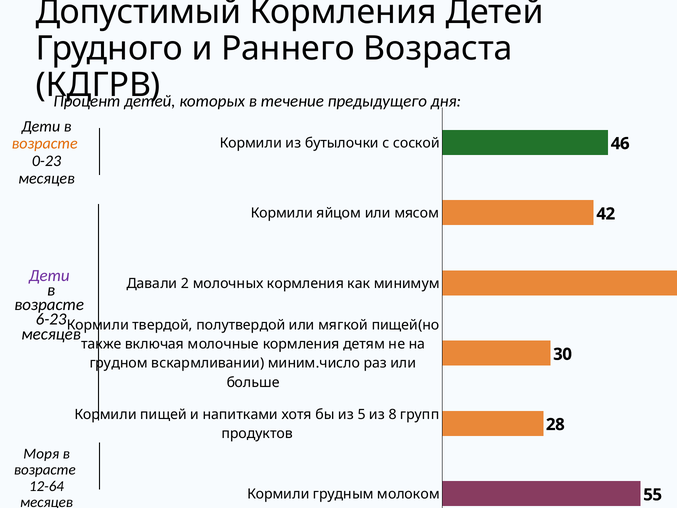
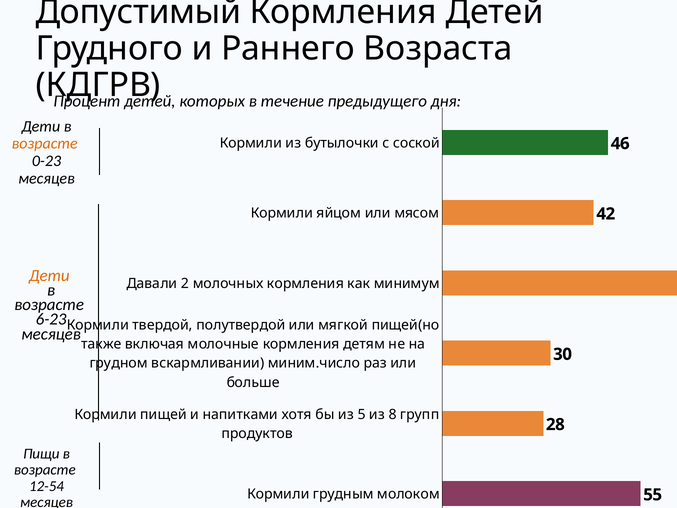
Дети at (49, 275) colour: purple -> orange
Моря: Моря -> Пищи
12-64: 12-64 -> 12-54
